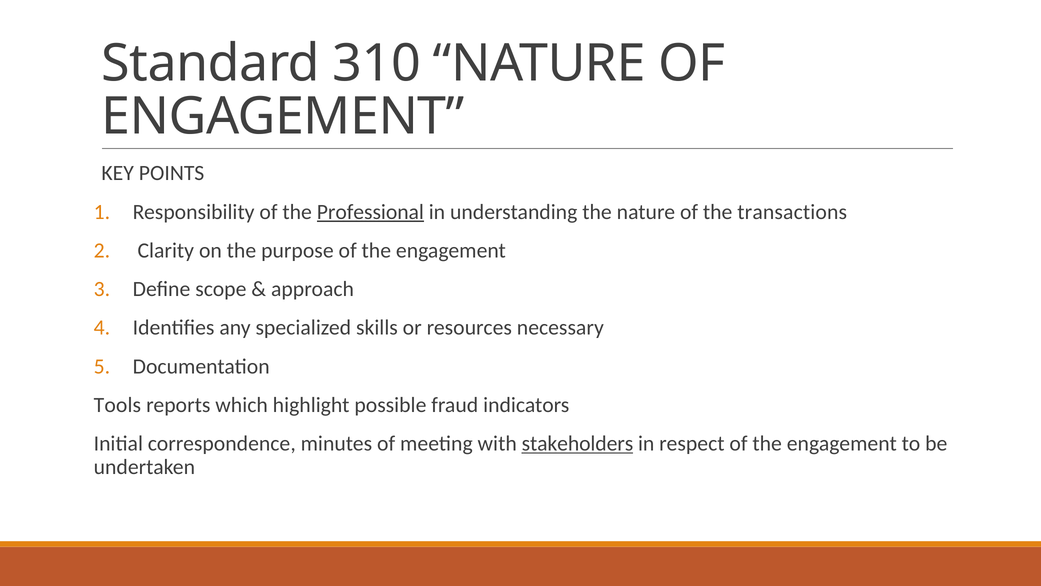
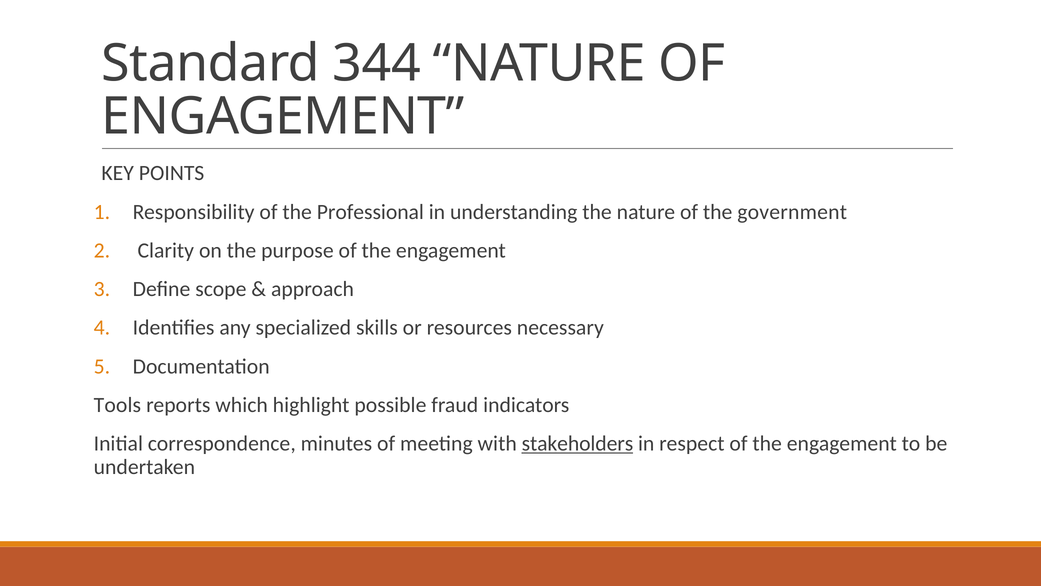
310: 310 -> 344
Professional underline: present -> none
transactions: transactions -> government
